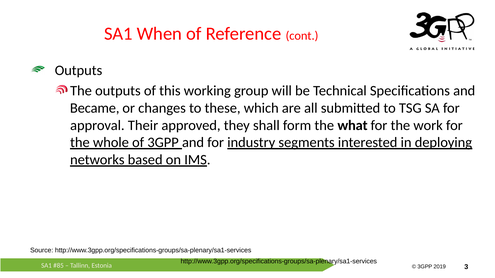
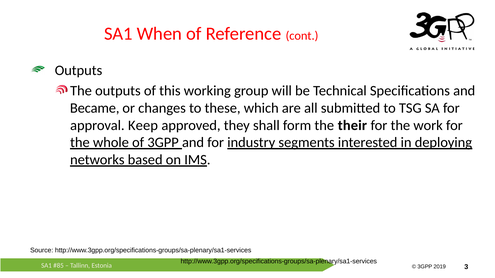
Their: Their -> Keep
what: what -> their
